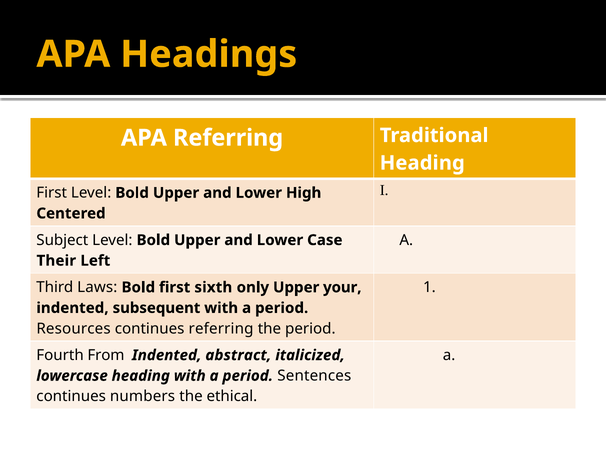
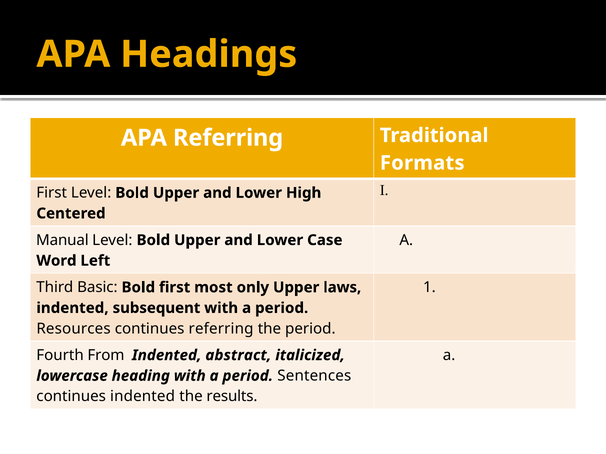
Heading at (422, 163): Heading -> Formats
Subject: Subject -> Manual
Their: Their -> Word
Laws: Laws -> Basic
sixth: sixth -> most
your: your -> laws
continues numbers: numbers -> indented
ethical: ethical -> results
